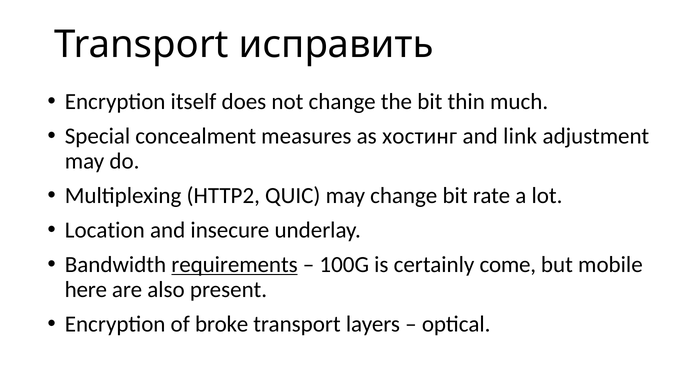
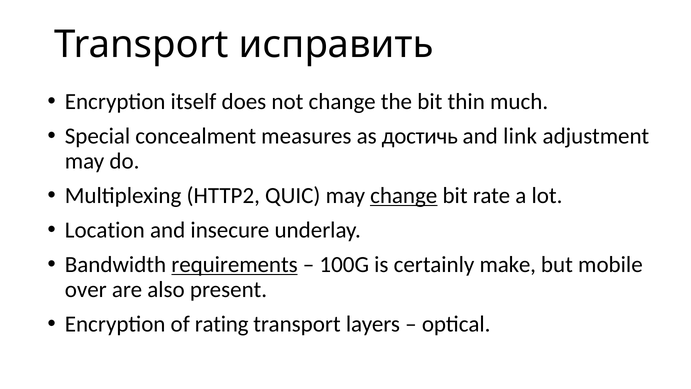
хостинг: хостинг -> достичь
change at (404, 195) underline: none -> present
come: come -> make
here: here -> over
broke: broke -> rating
